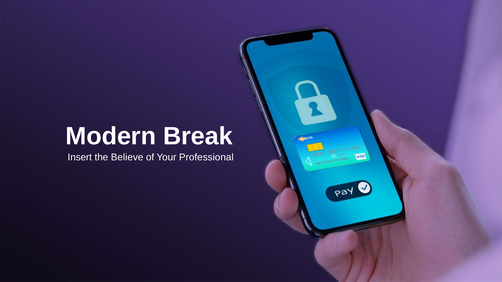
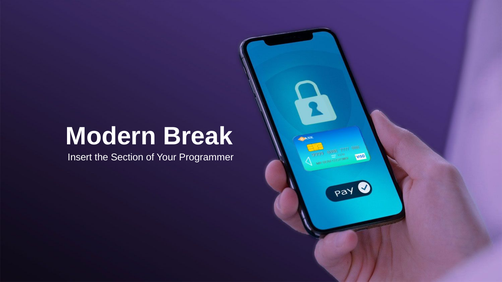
Believe: Believe -> Section
Professional: Professional -> Programmer
